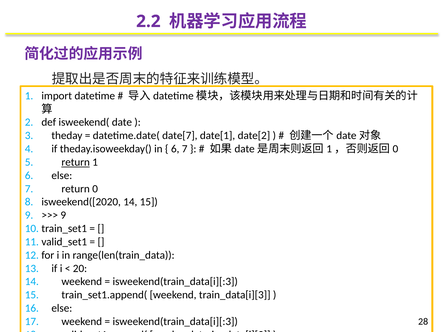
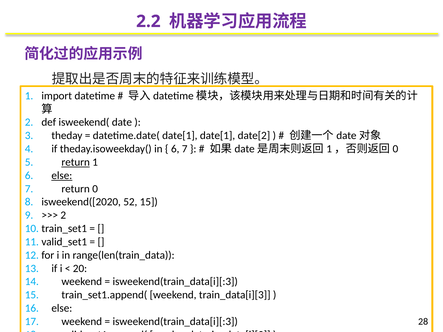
datetime.date( date[7: date[7 -> date[1
else at (62, 176) underline: none -> present
isweekend([2020 14: 14 -> 52
9 at (63, 215): 9 -> 2
